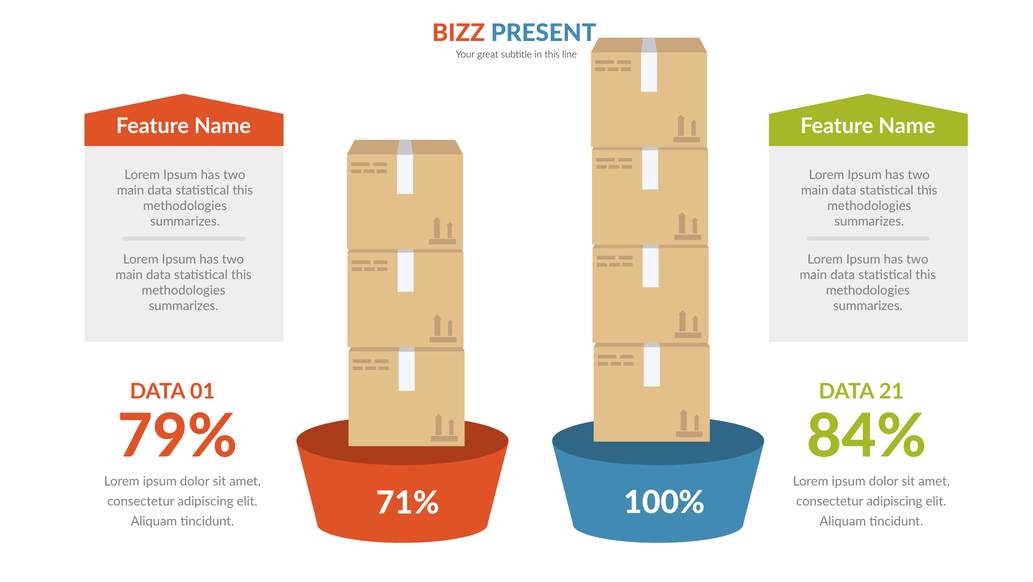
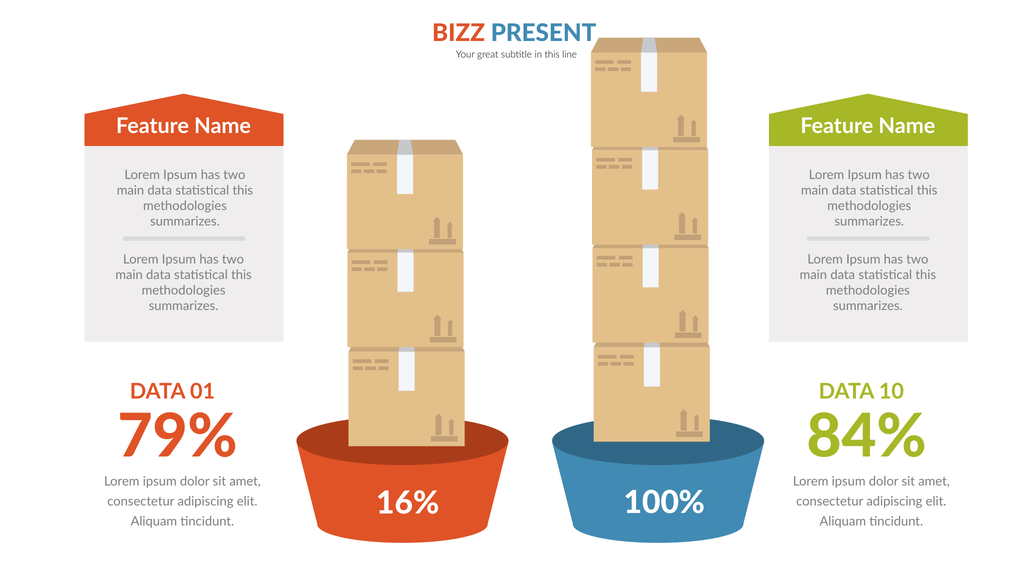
21: 21 -> 10
71%: 71% -> 16%
